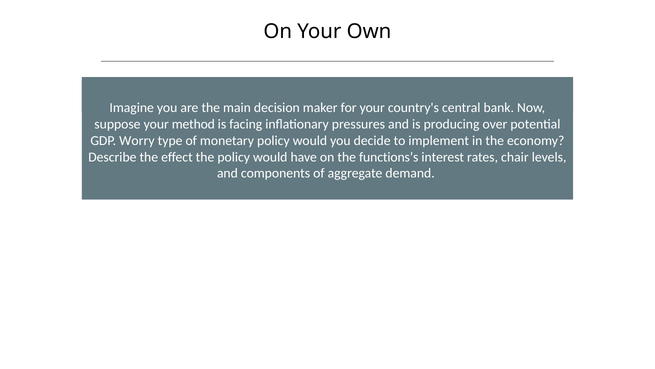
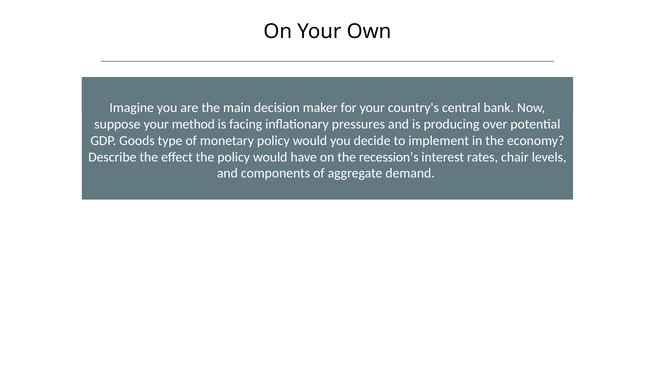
Worry: Worry -> Goods
functions’s: functions’s -> recession’s
